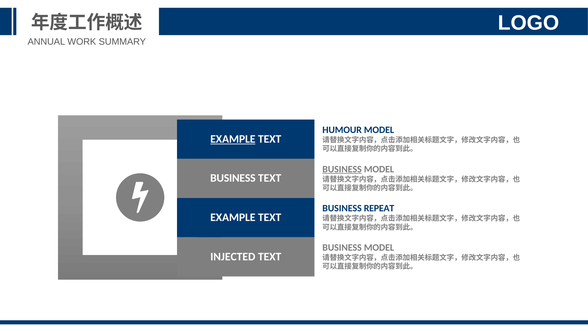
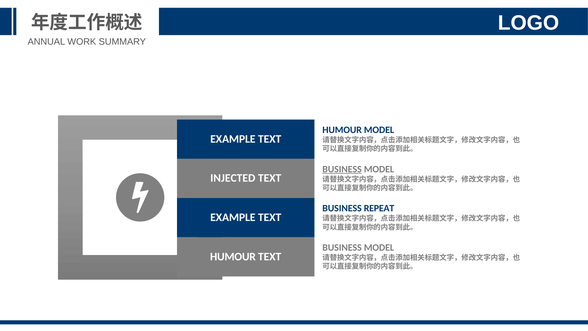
EXAMPLE at (233, 139) underline: present -> none
BUSINESS at (233, 178): BUSINESS -> INJECTED
INJECTED at (233, 256): INJECTED -> HUMOUR
